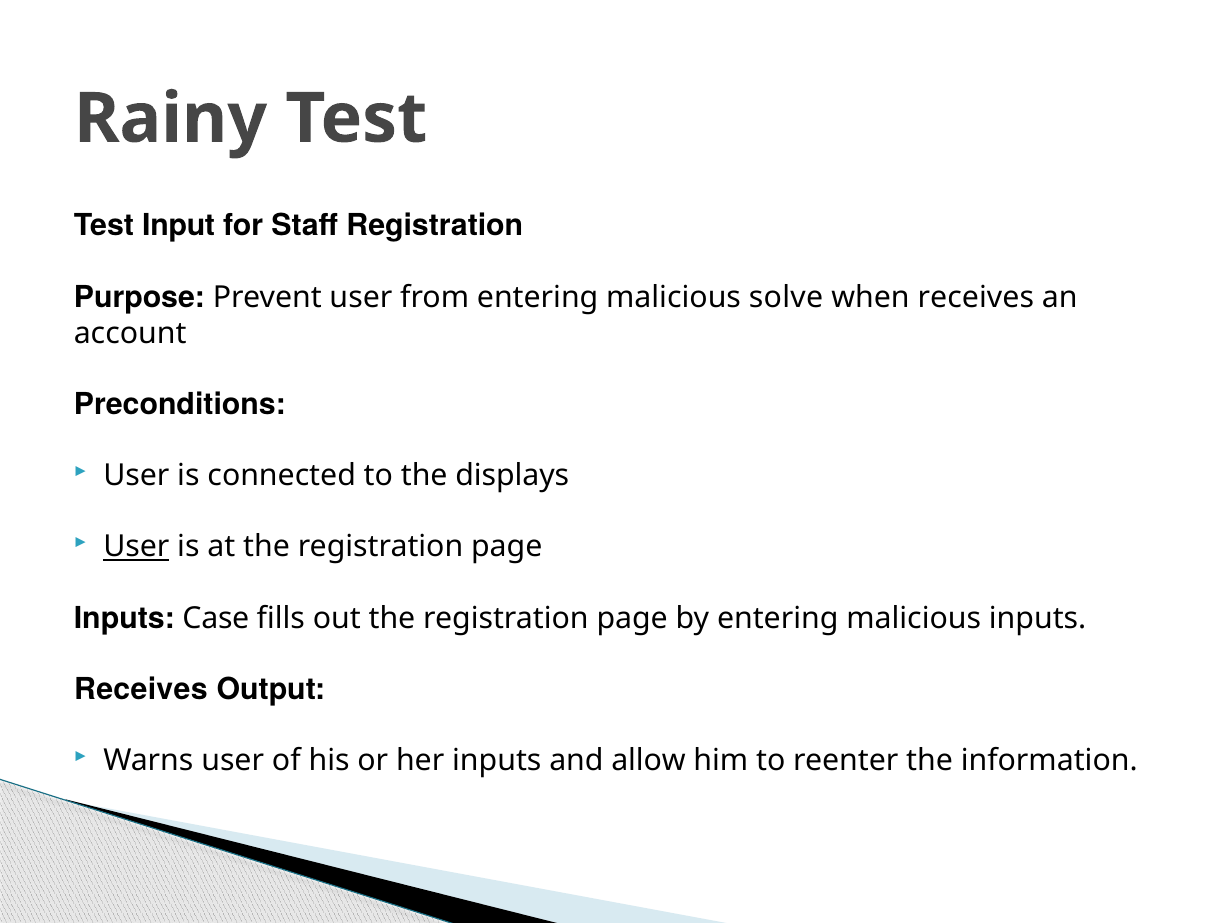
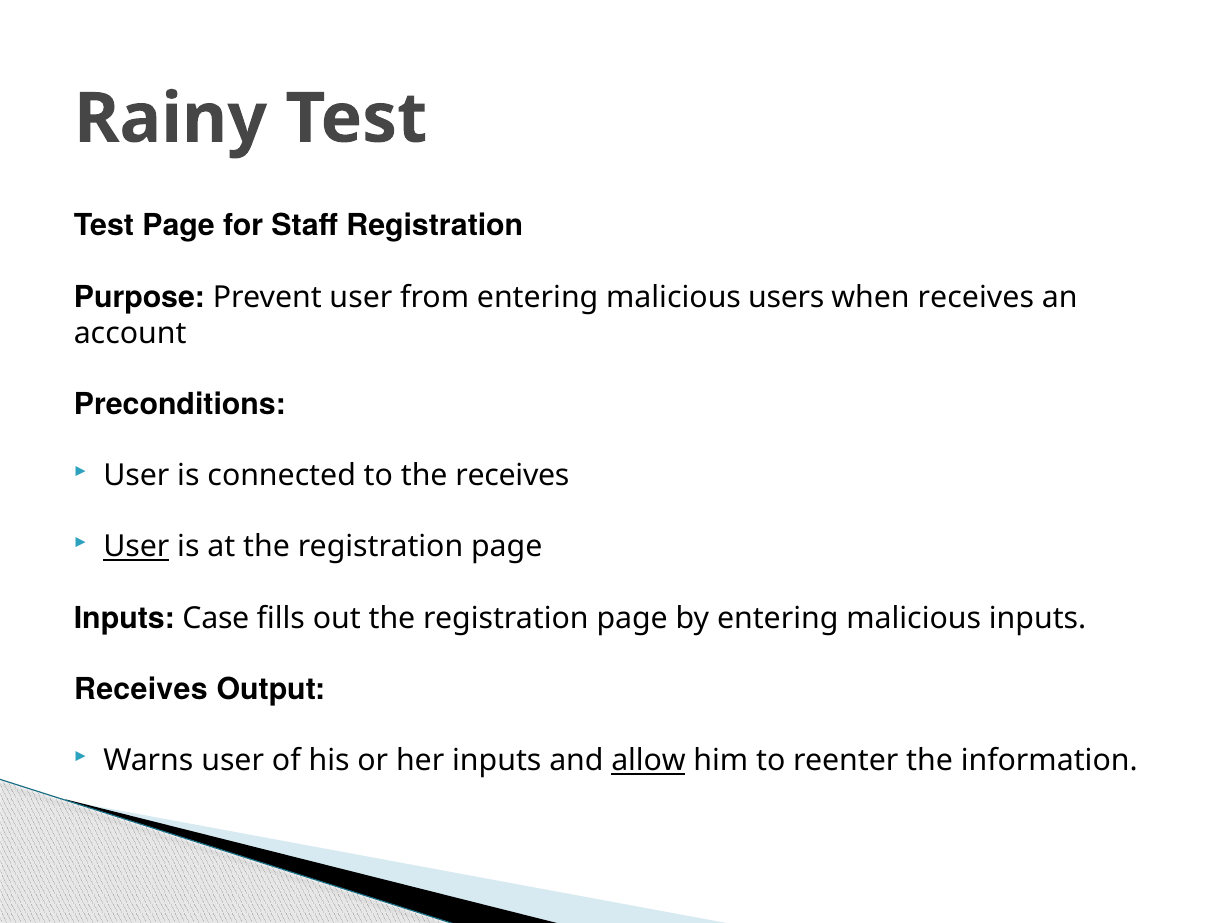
Test Input: Input -> Page
solve: solve -> users
the displays: displays -> receives
allow underline: none -> present
